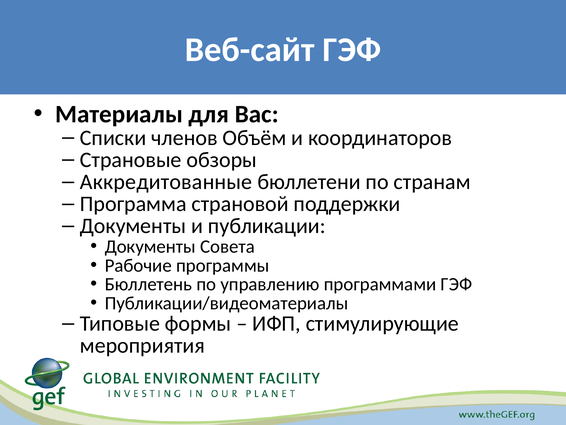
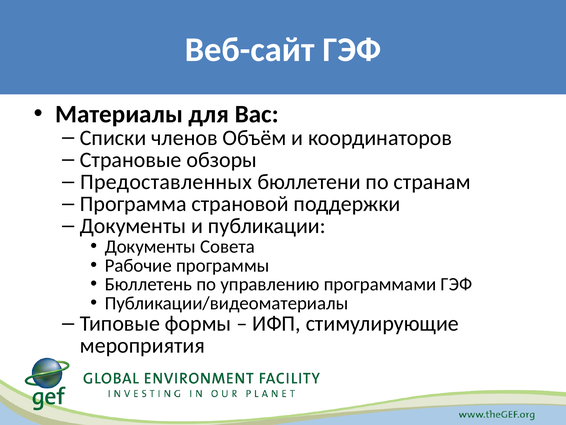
Аккредитованные: Аккредитованные -> Предоставленных
